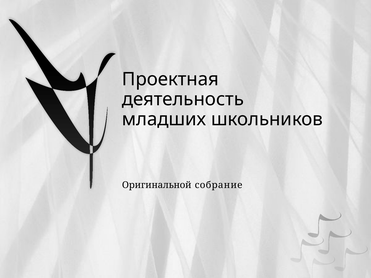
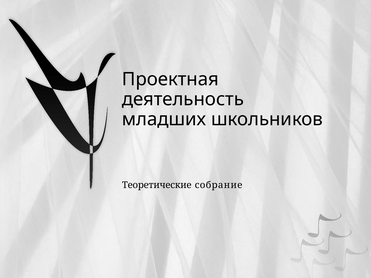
Оригинальной: Оригинальной -> Теоретические
